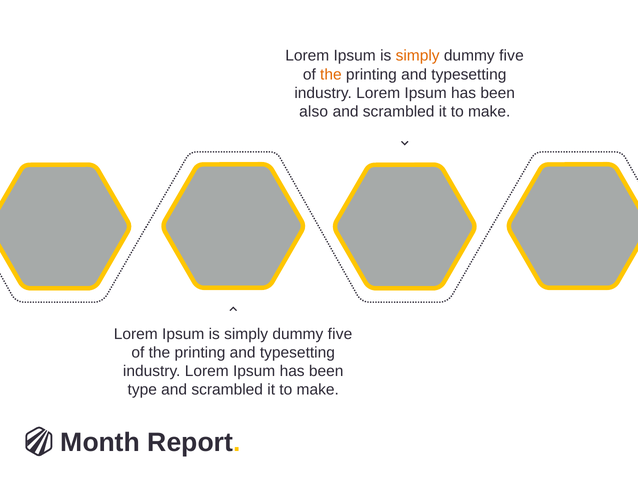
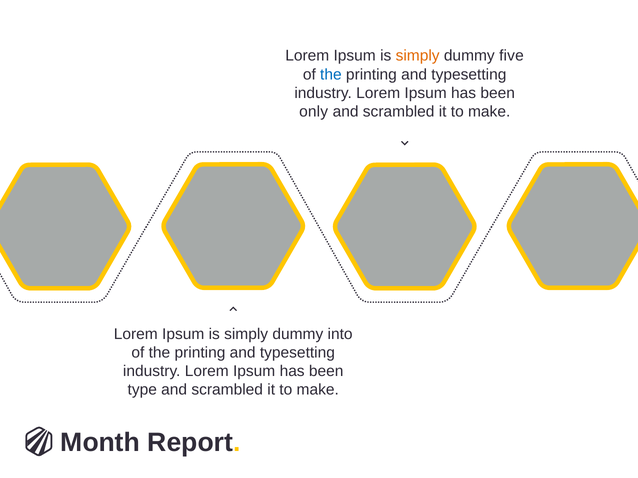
the at (331, 75) colour: orange -> blue
also: also -> only
five at (340, 334): five -> into
